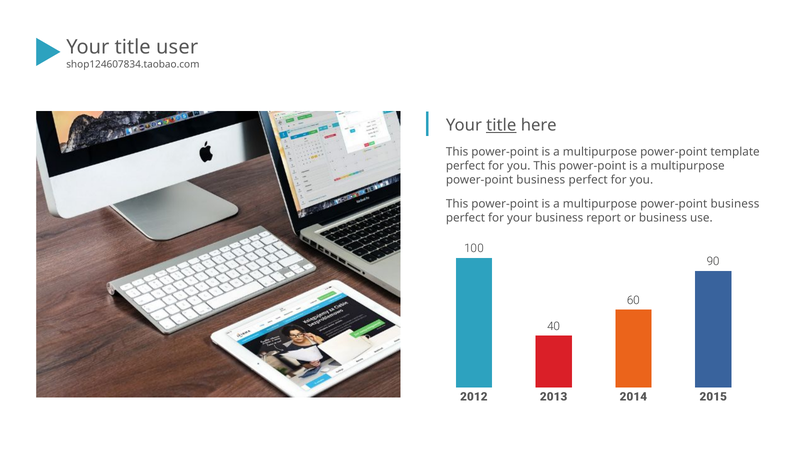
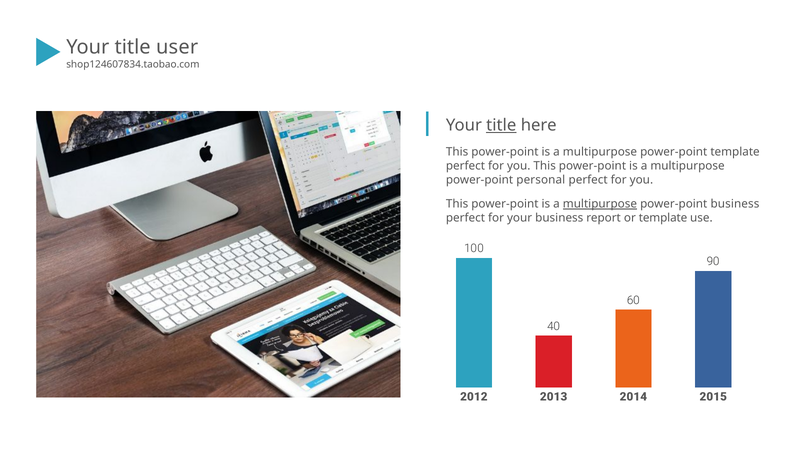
business at (541, 180): business -> personal
multipurpose at (600, 204) underline: none -> present
or business: business -> template
